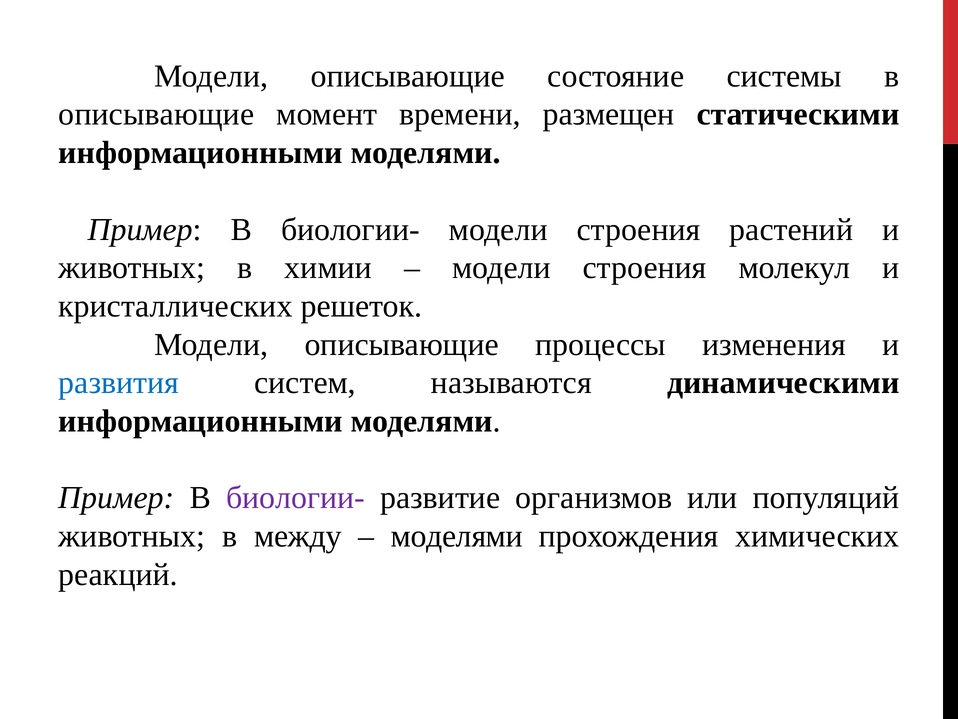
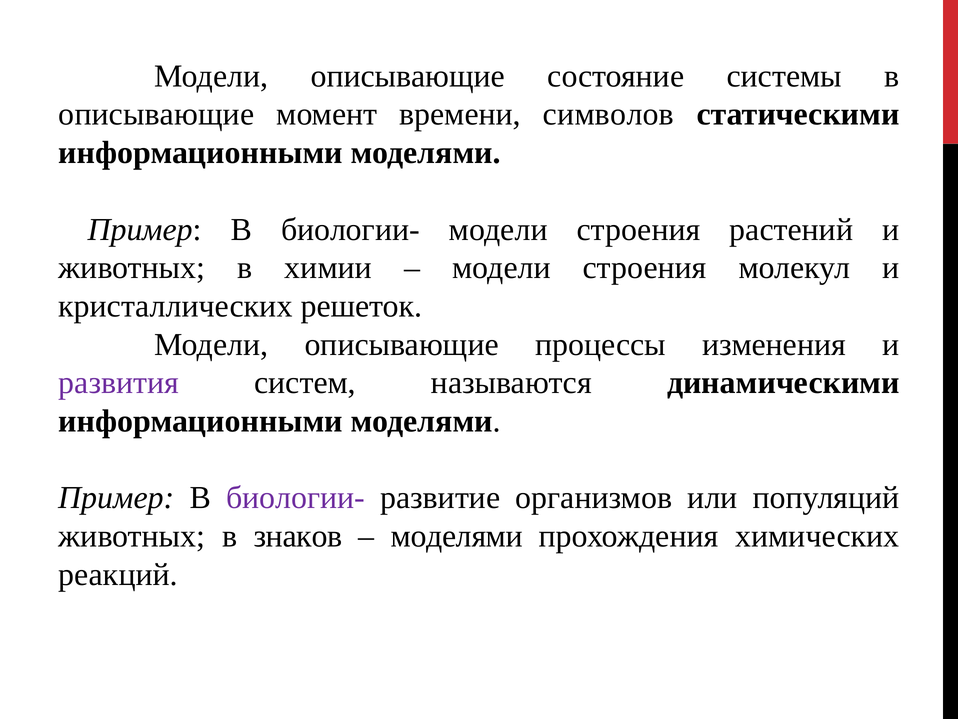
размещен: размещен -> символов
развития colour: blue -> purple
между: между -> знаков
